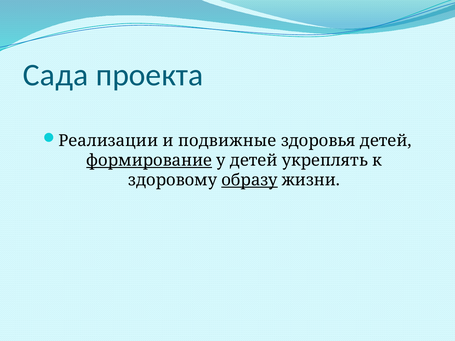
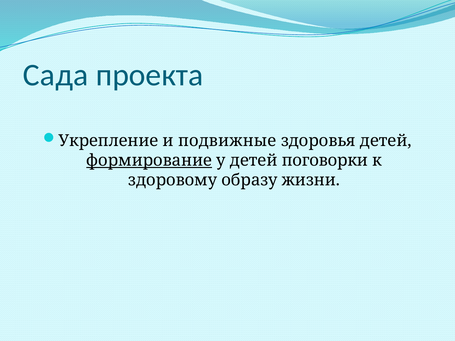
Реализации: Реализации -> Укрепление
укреплять: укреплять -> поговорки
образу underline: present -> none
